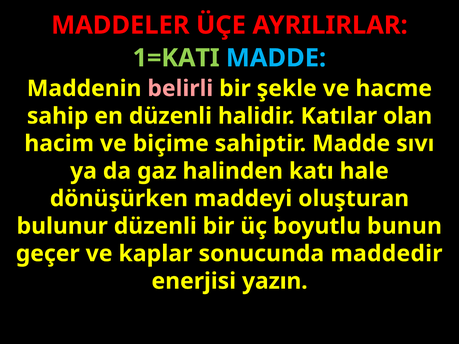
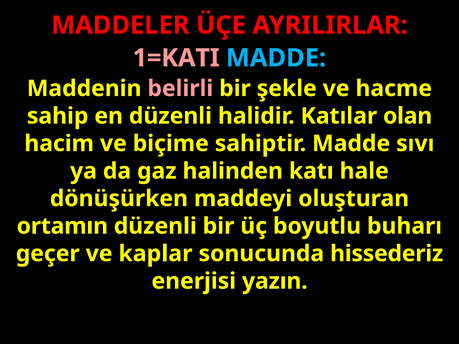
1=KATI colour: light green -> pink
bulunur: bulunur -> ortamın
bunun: bunun -> buharı
maddedir: maddedir -> hissederiz
